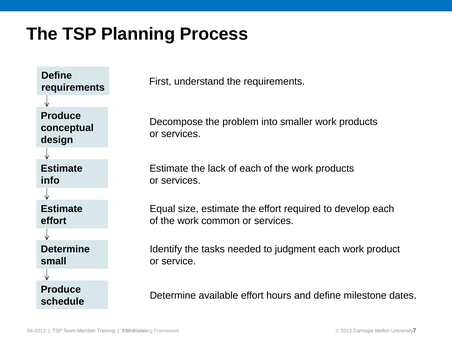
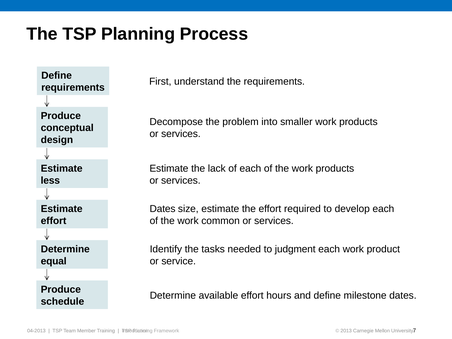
info: info -> less
Equal at (162, 209): Equal -> Dates
small: small -> equal
